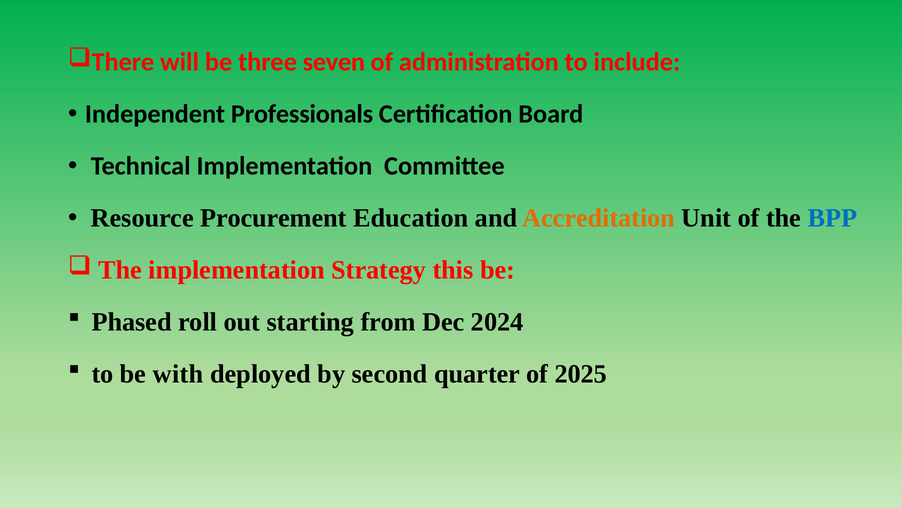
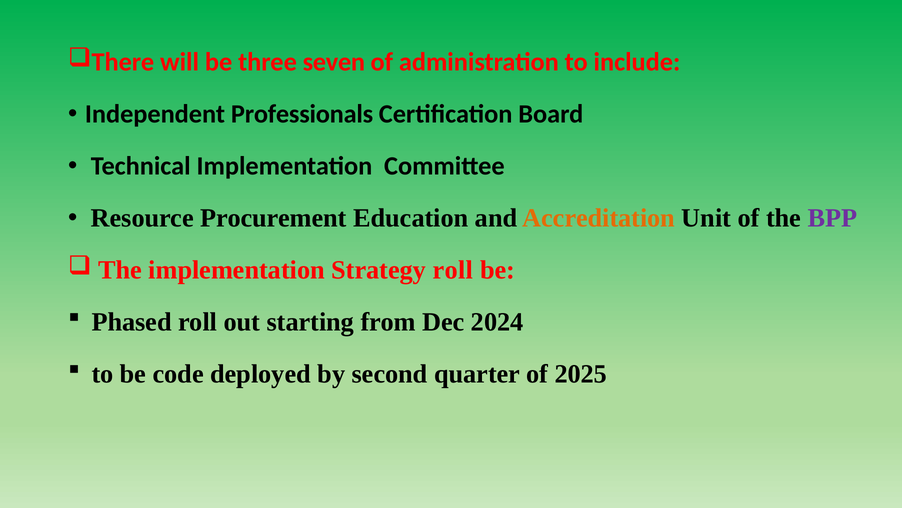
BPP colour: blue -> purple
Strategy this: this -> roll
with: with -> code
